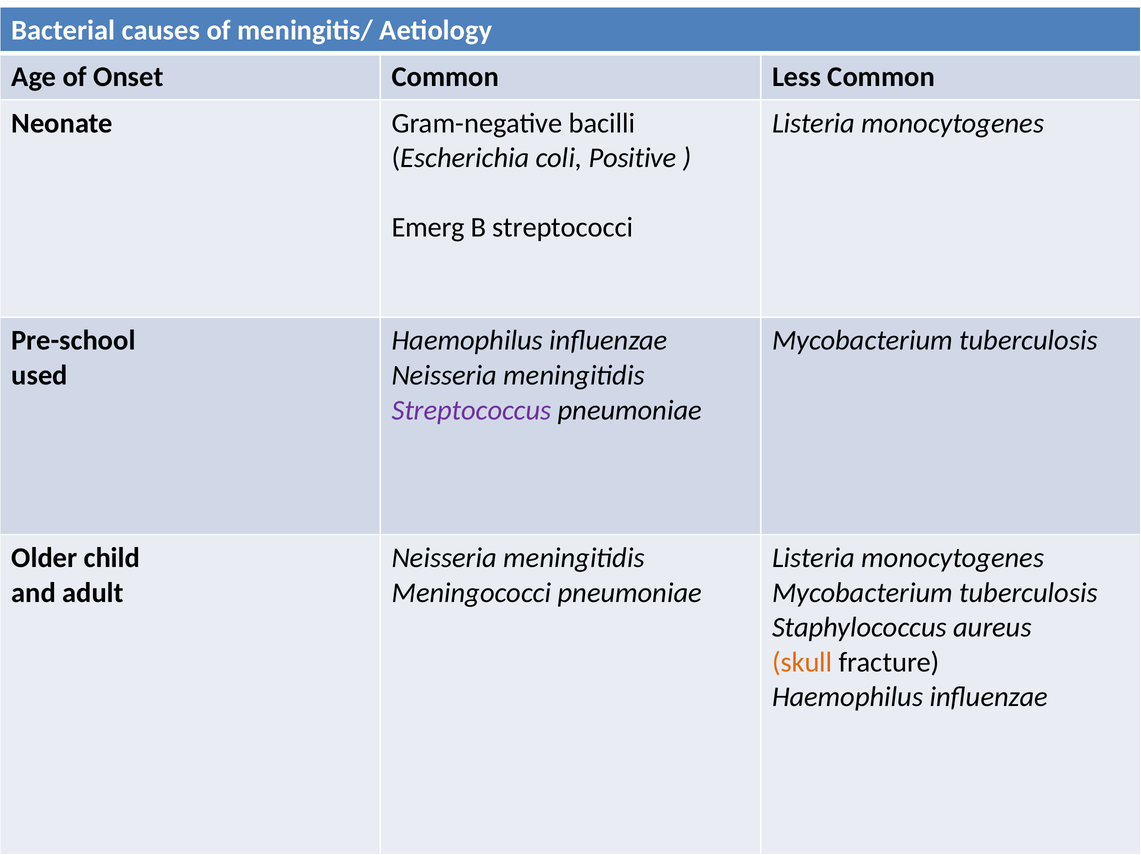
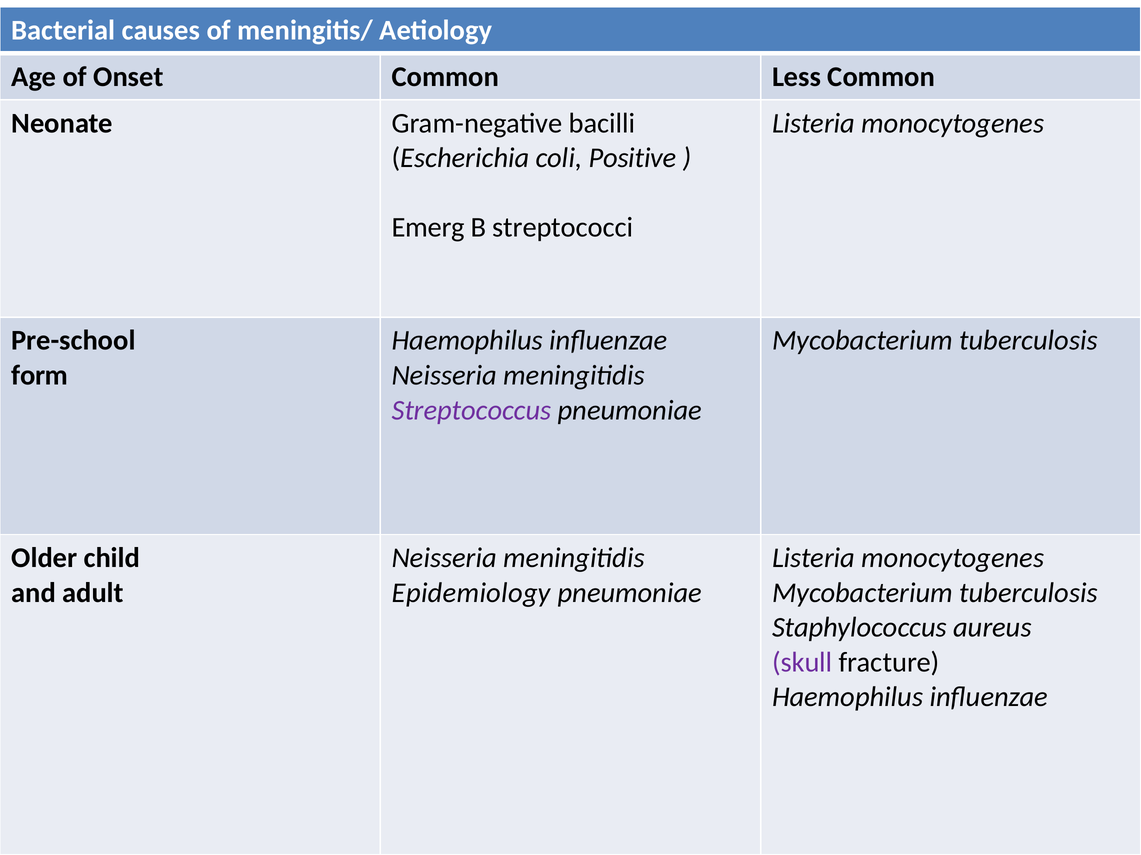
used: used -> form
Meningococci: Meningococci -> Epidemiology
skull colour: orange -> purple
